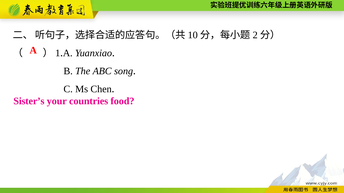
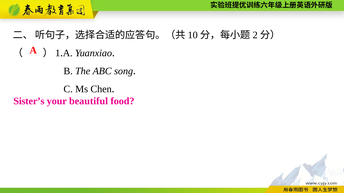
countries: countries -> beautiful
